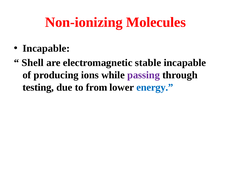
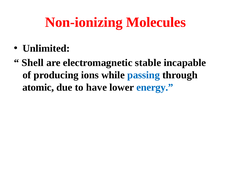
Incapable at (46, 48): Incapable -> Unlimited
passing colour: purple -> blue
testing: testing -> atomic
from: from -> have
